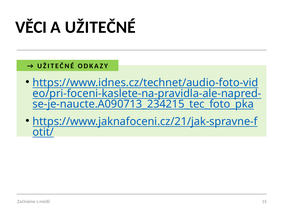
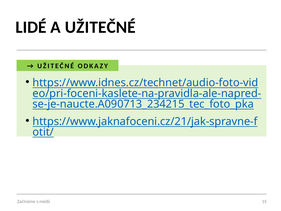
VĚCI: VĚCI -> LIDÉ
